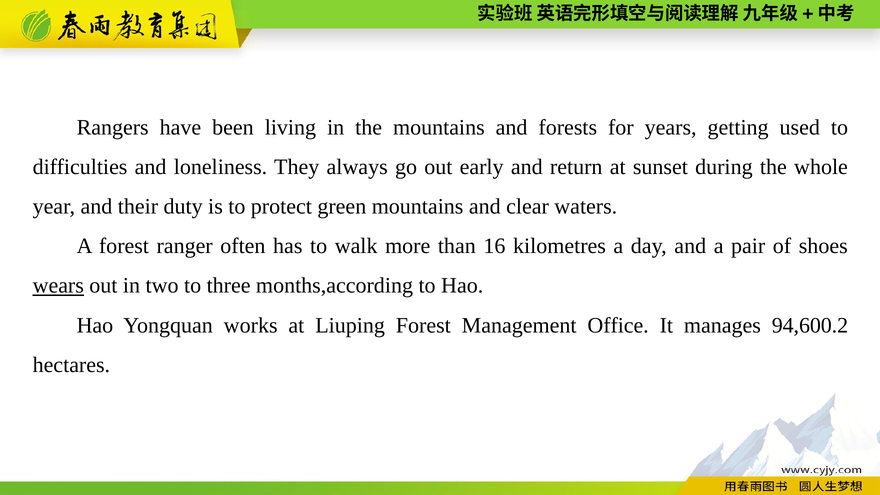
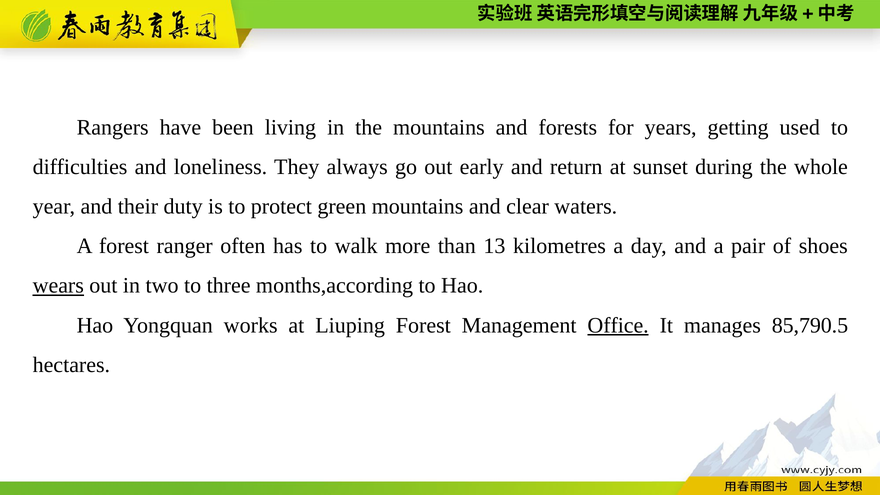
16: 16 -> 13
Office underline: none -> present
94,600.2: 94,600.2 -> 85,790.5
